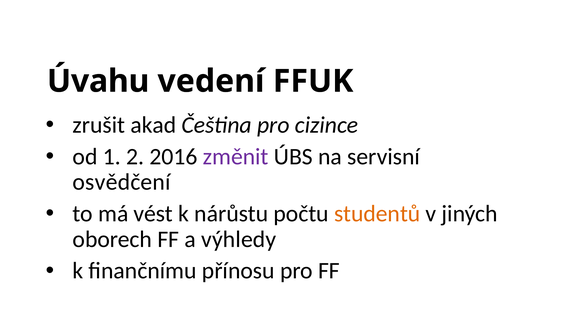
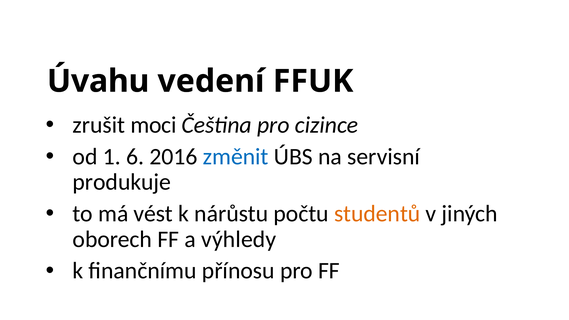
akad: akad -> moci
2: 2 -> 6
změnit colour: purple -> blue
osvědčení: osvědčení -> produkuje
